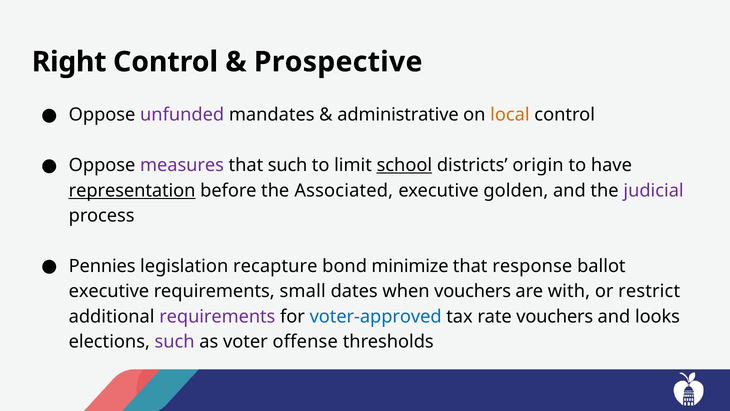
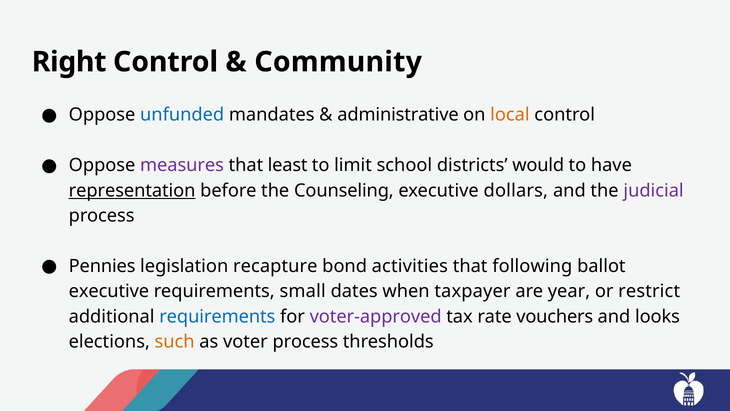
Prospective: Prospective -> Community
unfunded colour: purple -> blue
that such: such -> least
school underline: present -> none
origin: origin -> would
Associated: Associated -> Counseling
golden: golden -> dollars
minimize: minimize -> activities
response: response -> following
when vouchers: vouchers -> taxpayer
with: with -> year
requirements at (217, 316) colour: purple -> blue
voter-approved colour: blue -> purple
such at (175, 341) colour: purple -> orange
voter offense: offense -> process
